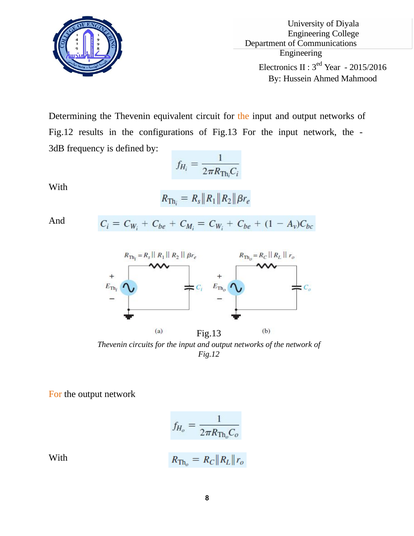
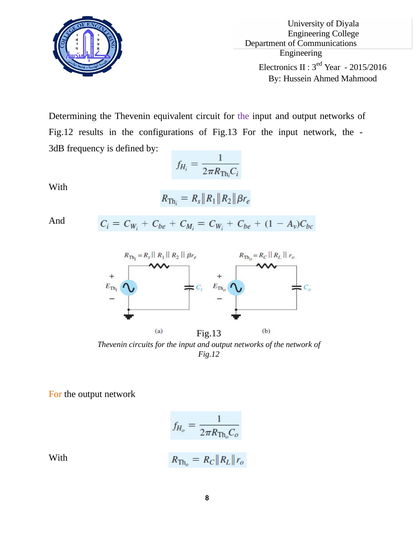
the at (243, 116) colour: orange -> purple
